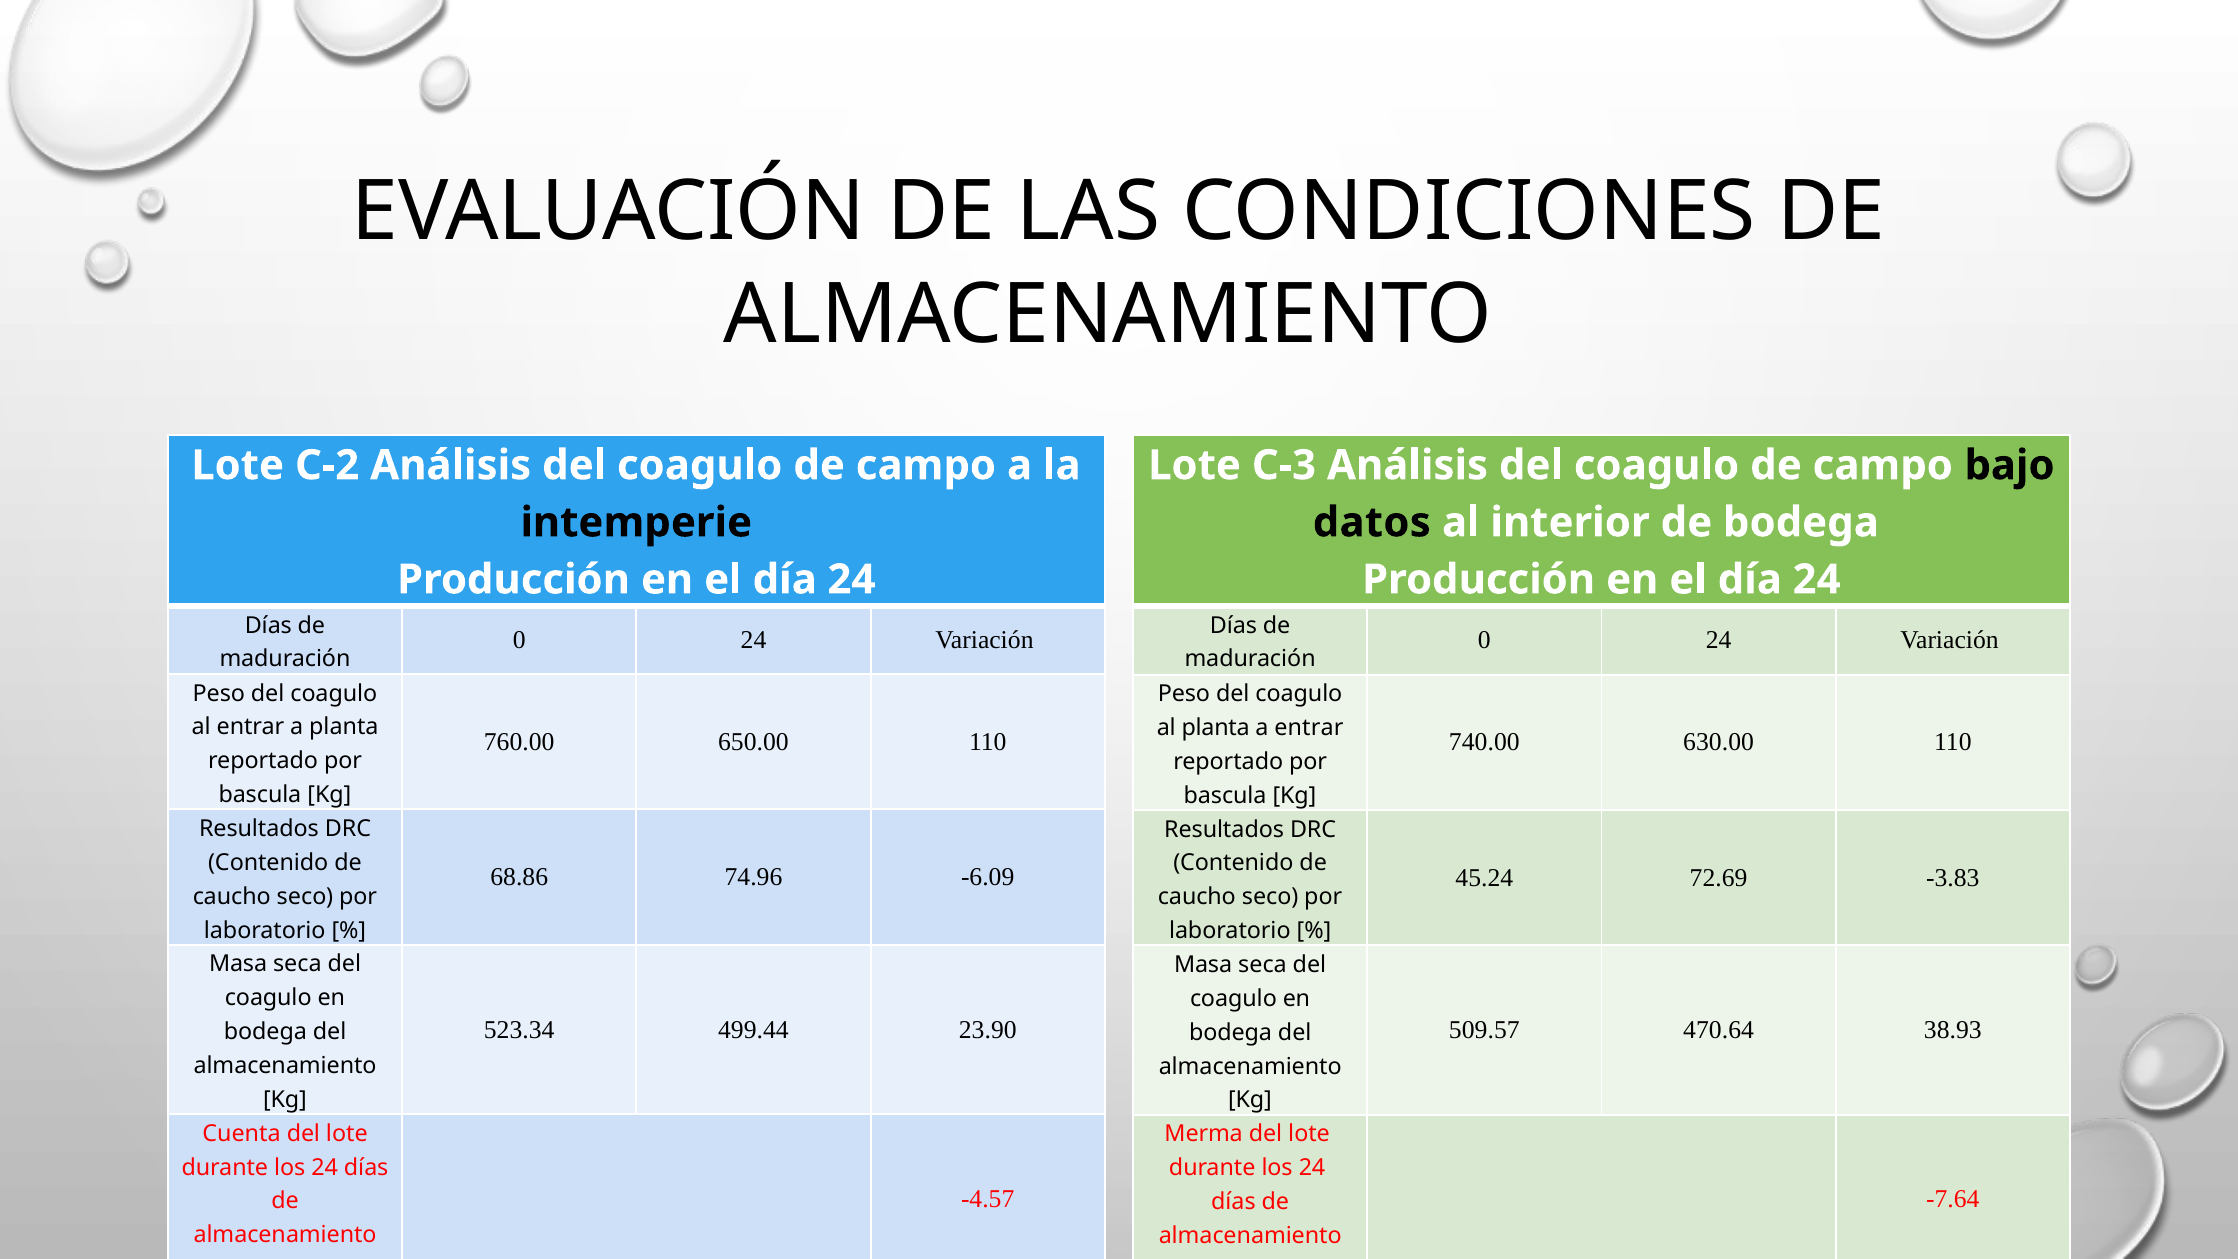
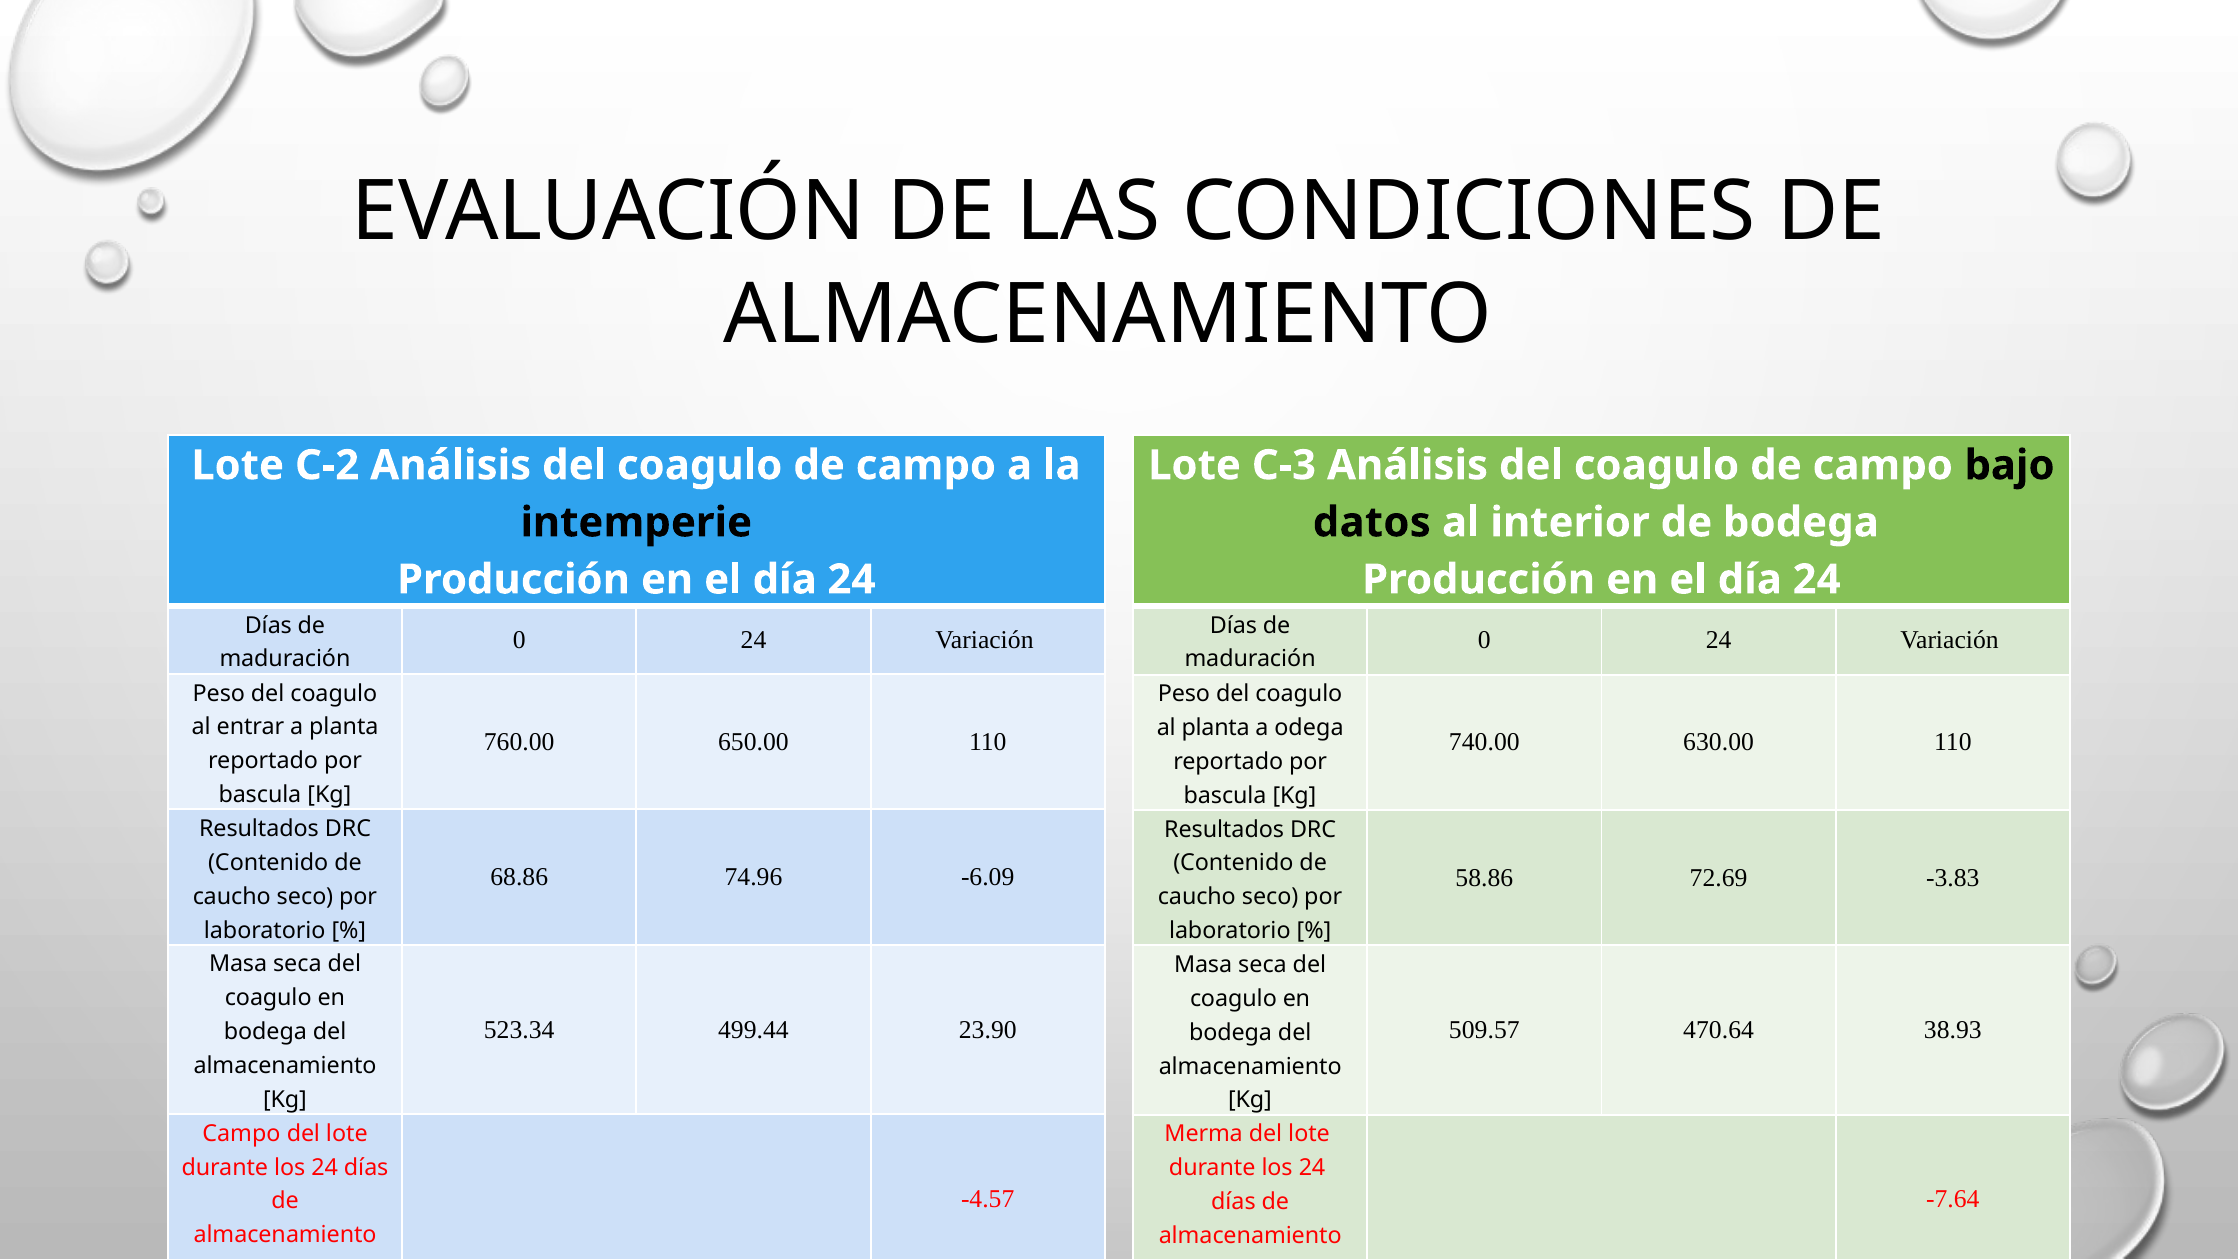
a entrar: entrar -> odega
45.24: 45.24 -> 58.86
Cuenta at (241, 1133): Cuenta -> Campo
